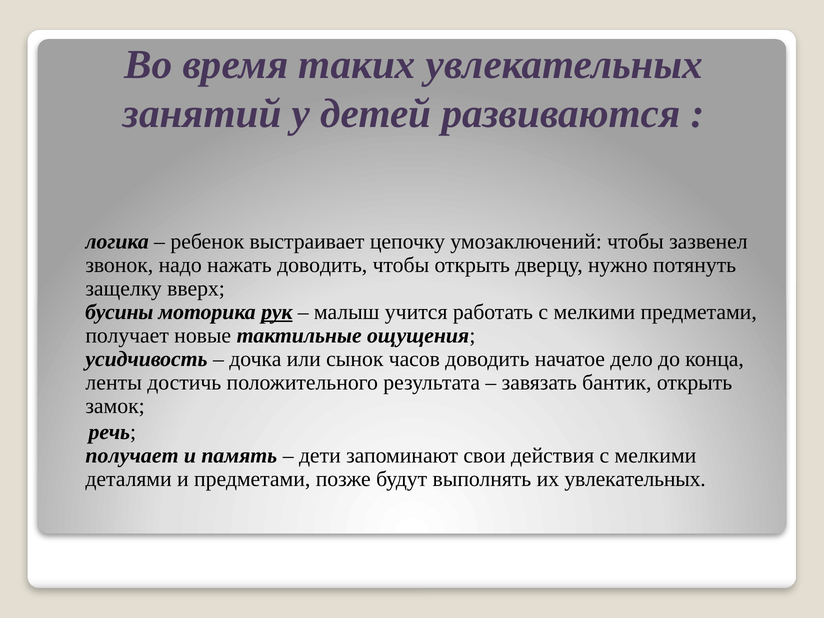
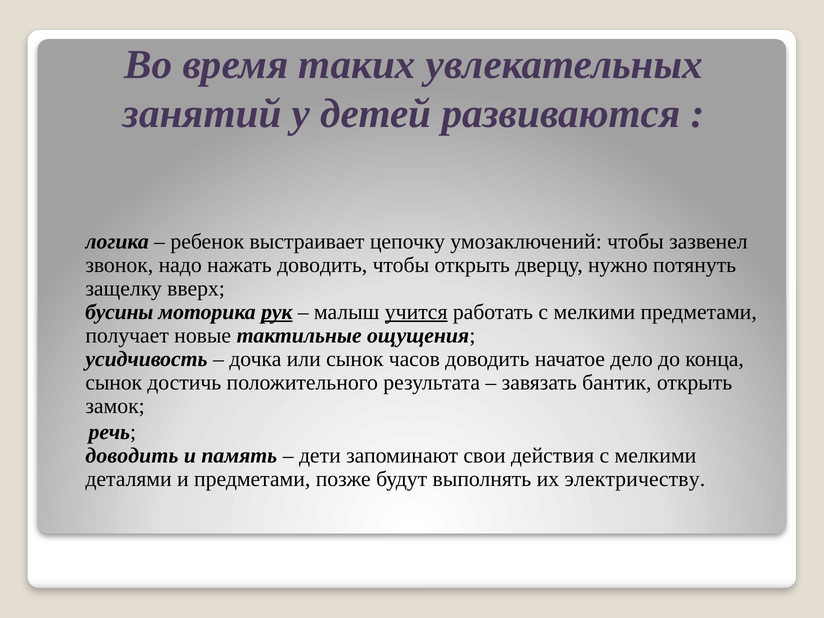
учится underline: none -> present
ленты at (114, 382): ленты -> сынок
получает at (132, 455): получает -> доводить
их увлекательных: увлекательных -> электричеству
